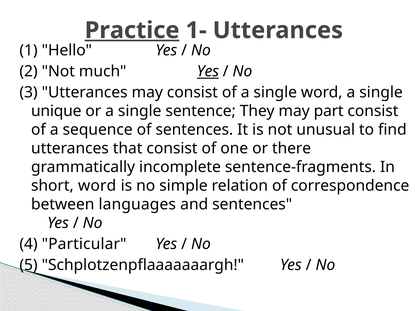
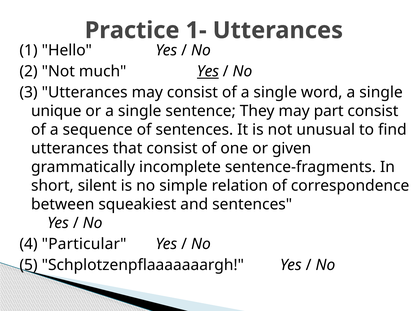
Practice underline: present -> none
there: there -> given
short word: word -> silent
languages: languages -> squeakiest
